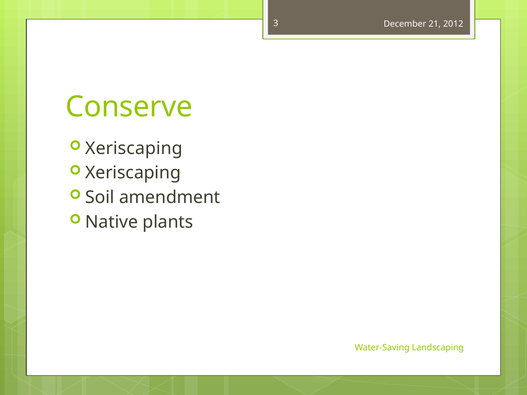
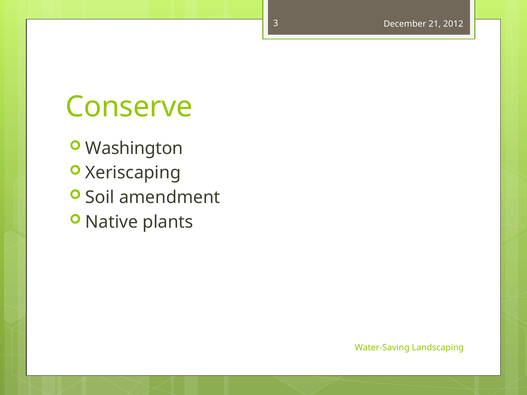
Xeriscaping at (134, 148): Xeriscaping -> Washington
